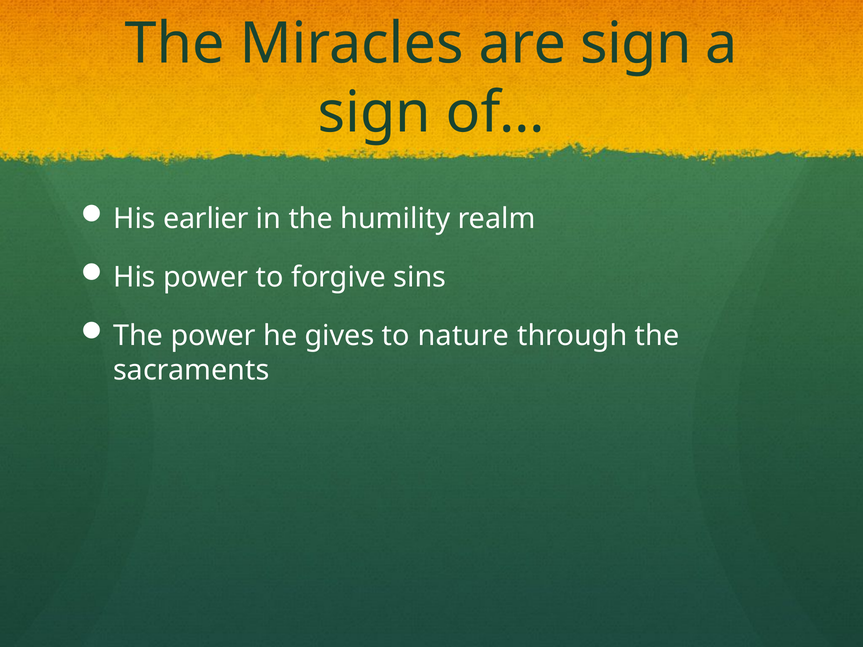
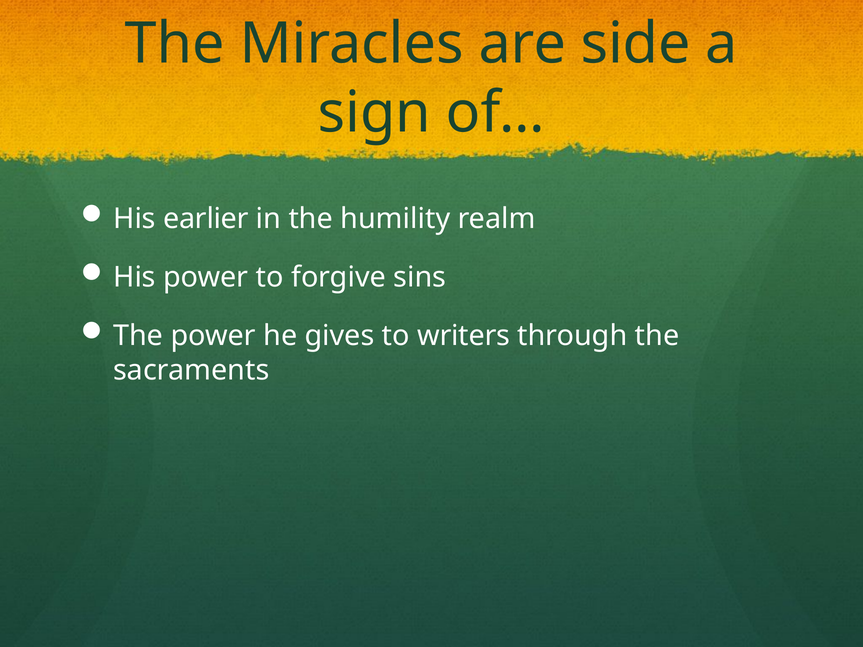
are sign: sign -> side
nature: nature -> writers
